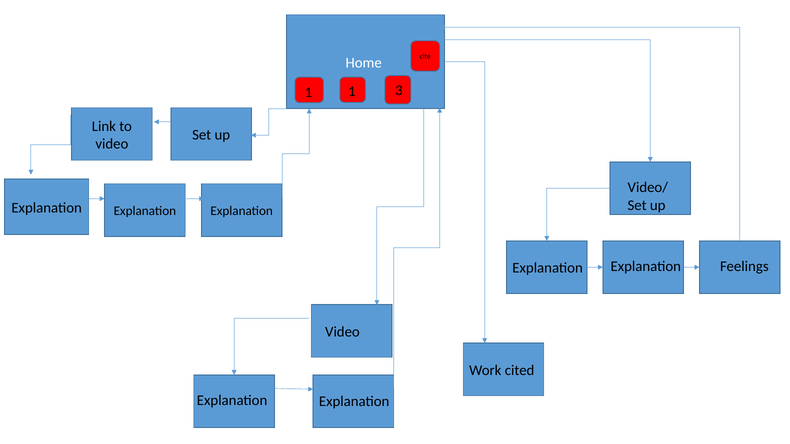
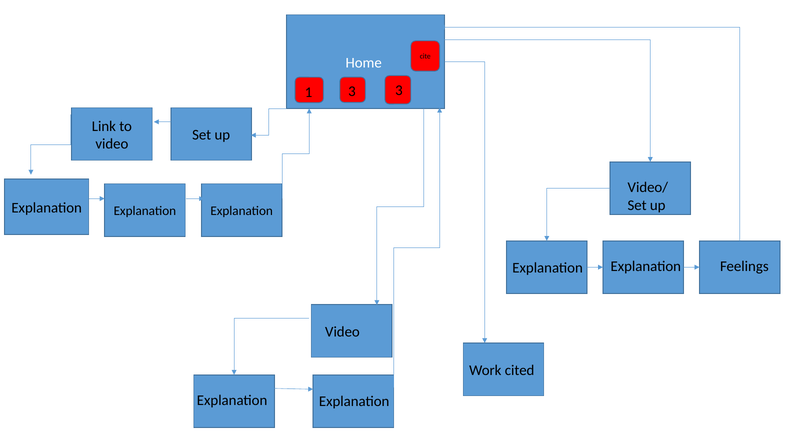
1 1: 1 -> 3
